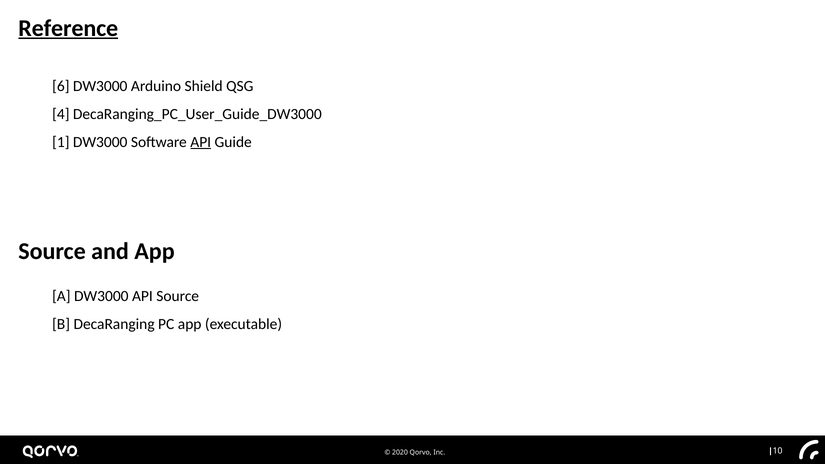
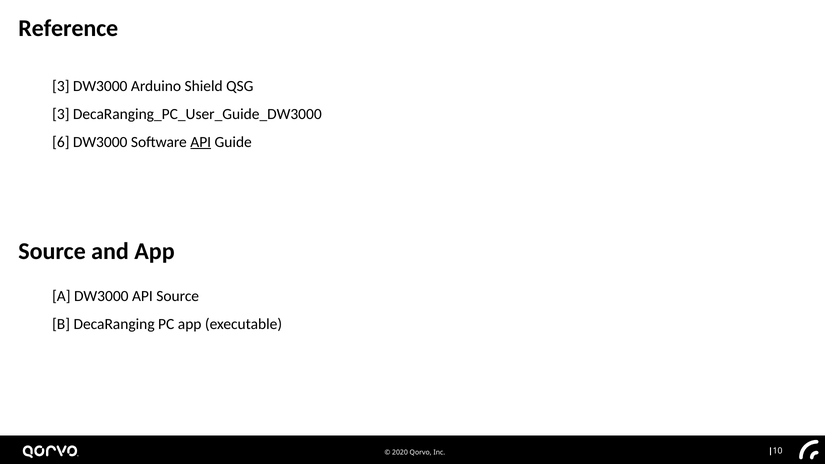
Reference underline: present -> none
6 at (61, 86): 6 -> 3
4 at (61, 114): 4 -> 3
1: 1 -> 6
